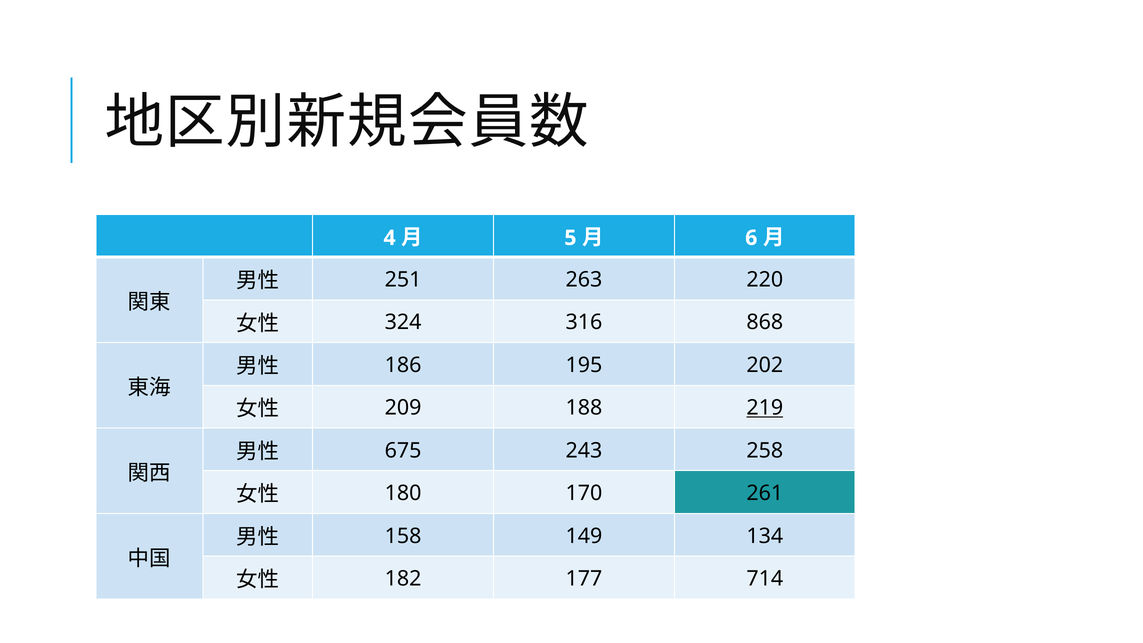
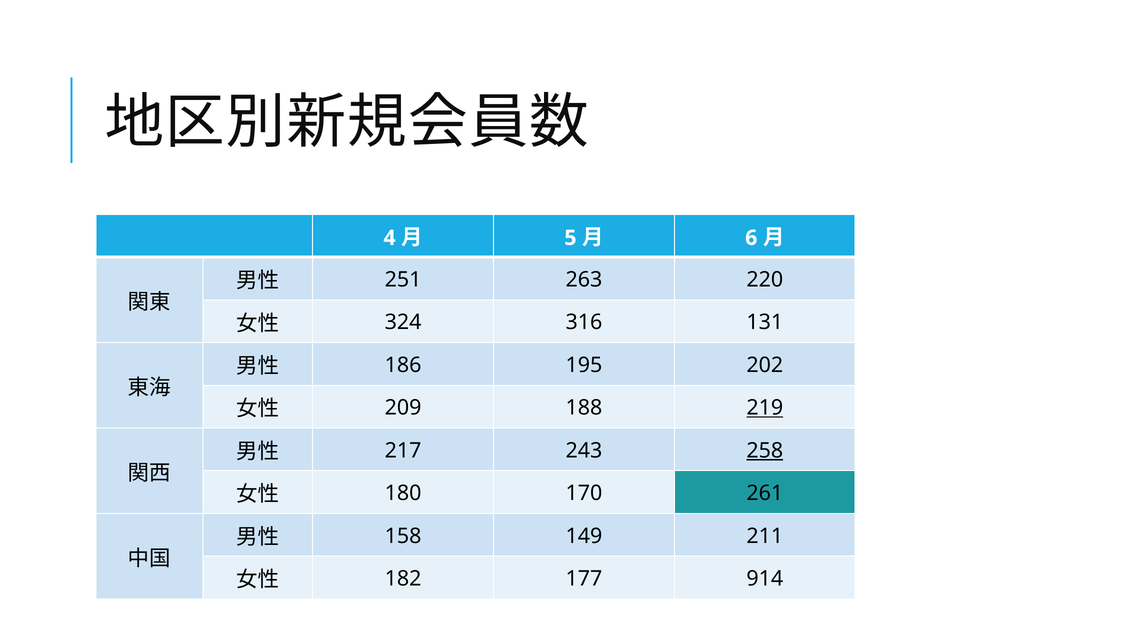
868: 868 -> 131
675: 675 -> 217
258 underline: none -> present
134: 134 -> 211
714: 714 -> 914
